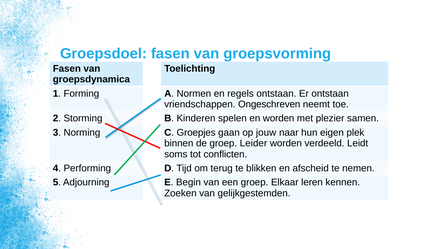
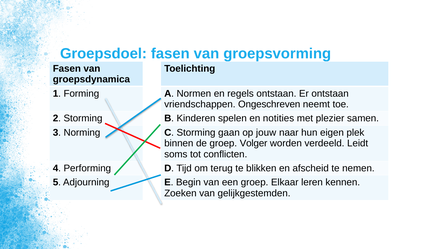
en worden: worden -> notities
C Groepjes: Groepjes -> Storming
Leider: Leider -> Volger
